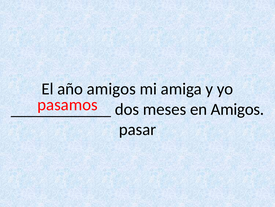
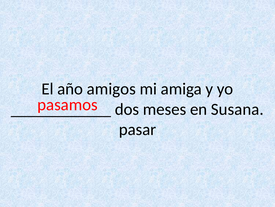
en Amigos: Amigos -> Susana
